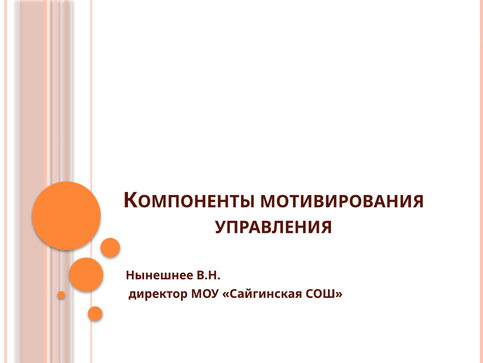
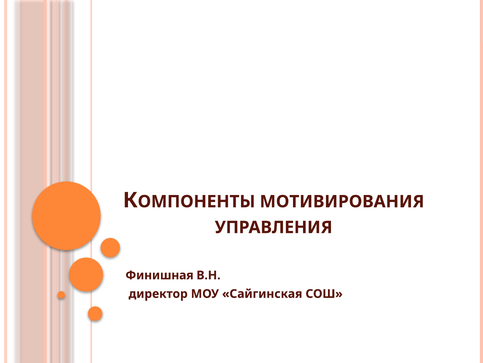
Нынешнее: Нынешнее -> Финишная
